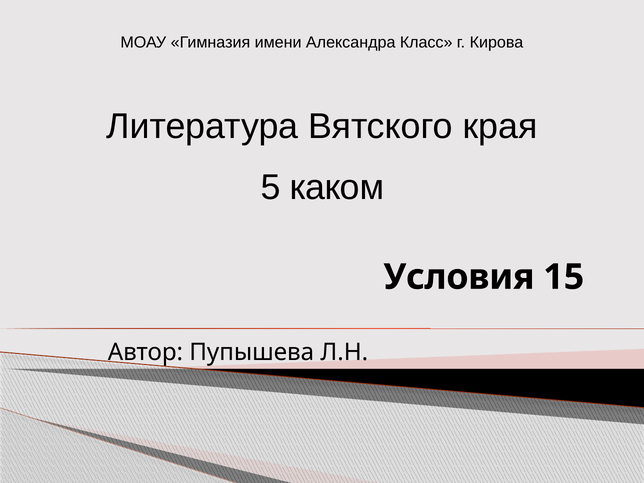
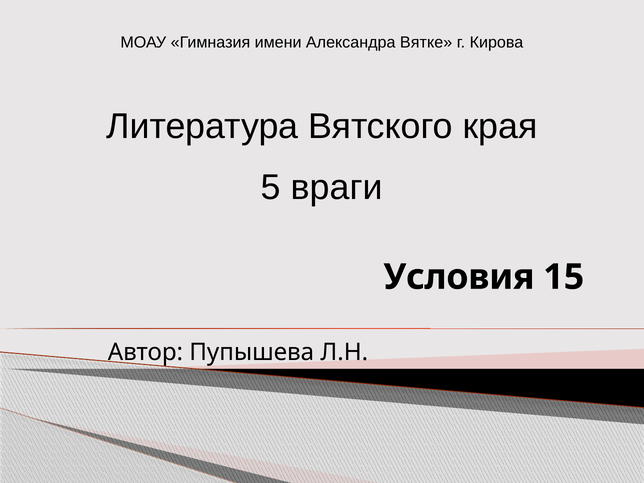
Класс: Класс -> Вятке
каком: каком -> враги
